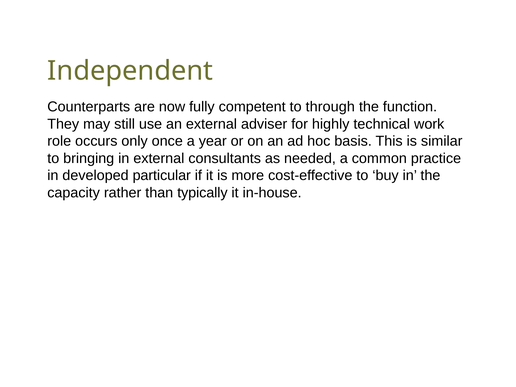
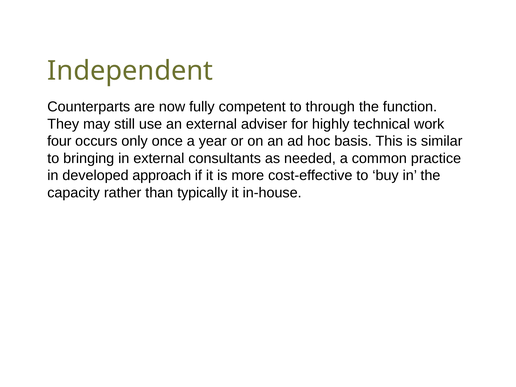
role: role -> four
particular: particular -> approach
